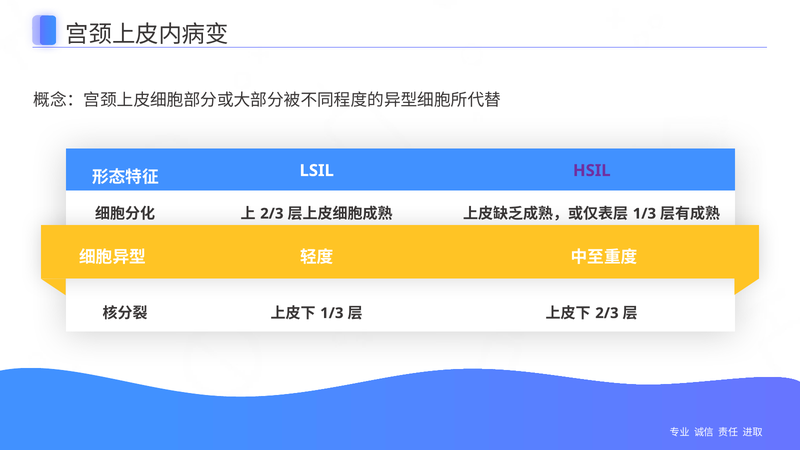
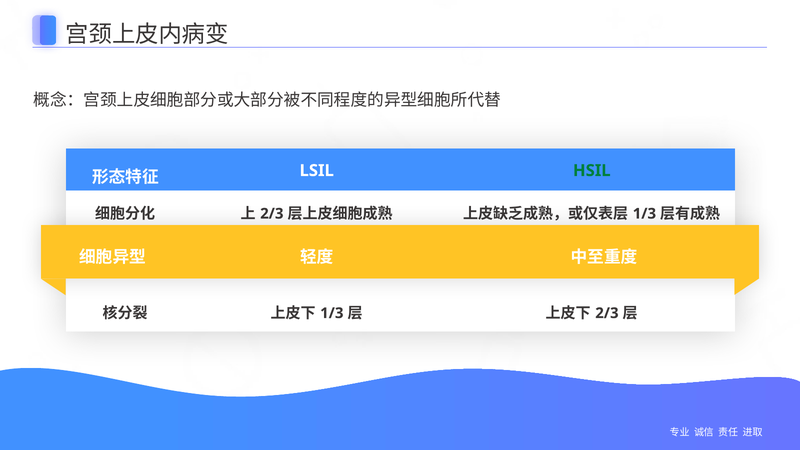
HSIL colour: purple -> green
